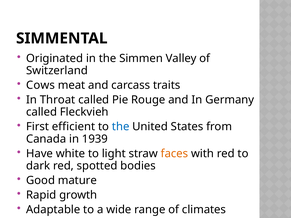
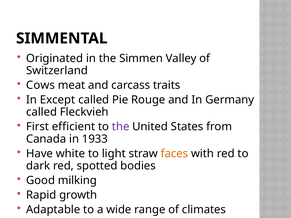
Throat: Throat -> Except
the at (121, 127) colour: blue -> purple
1939: 1939 -> 1933
mature: mature -> milking
